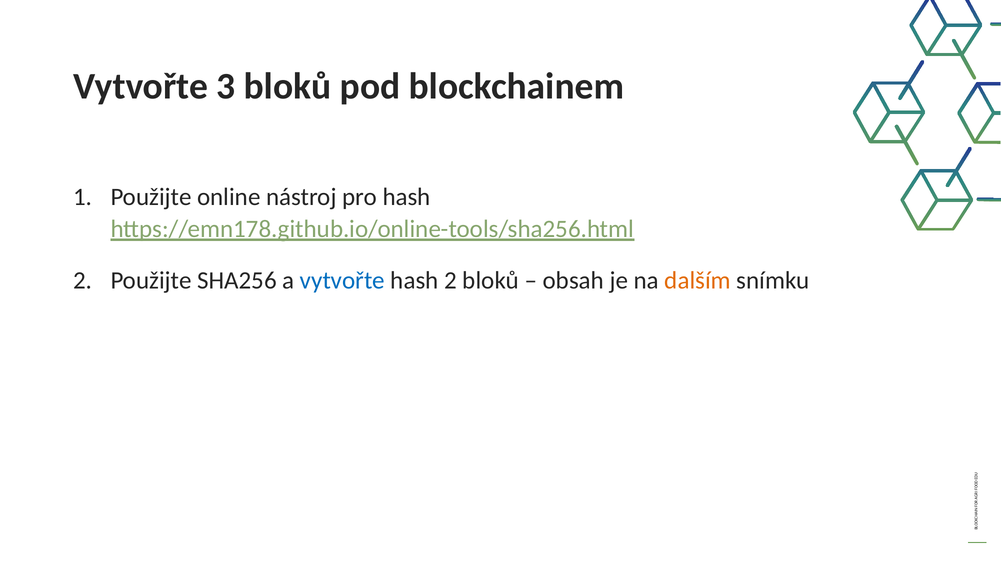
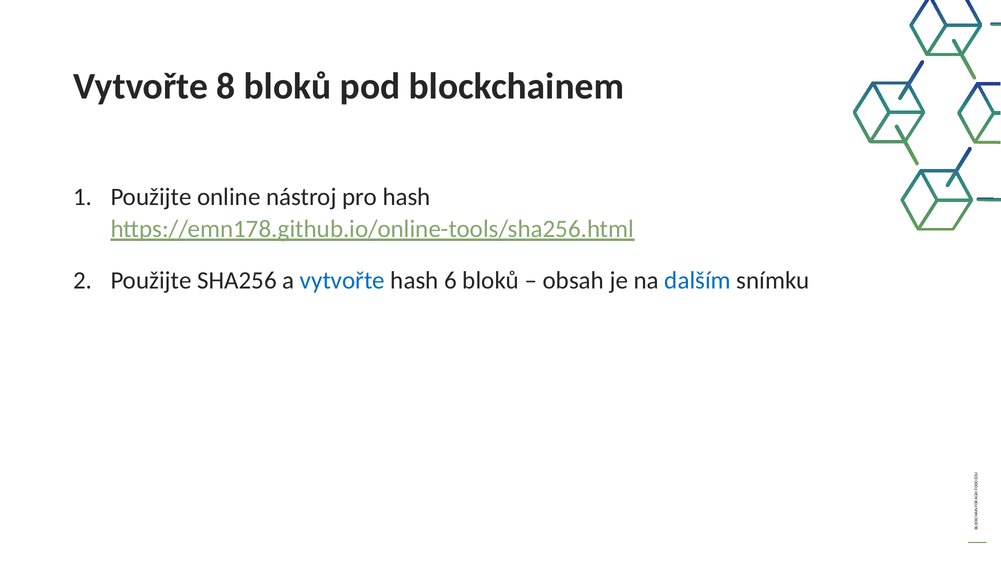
3: 3 -> 8
hash 2: 2 -> 6
dalším colour: orange -> blue
